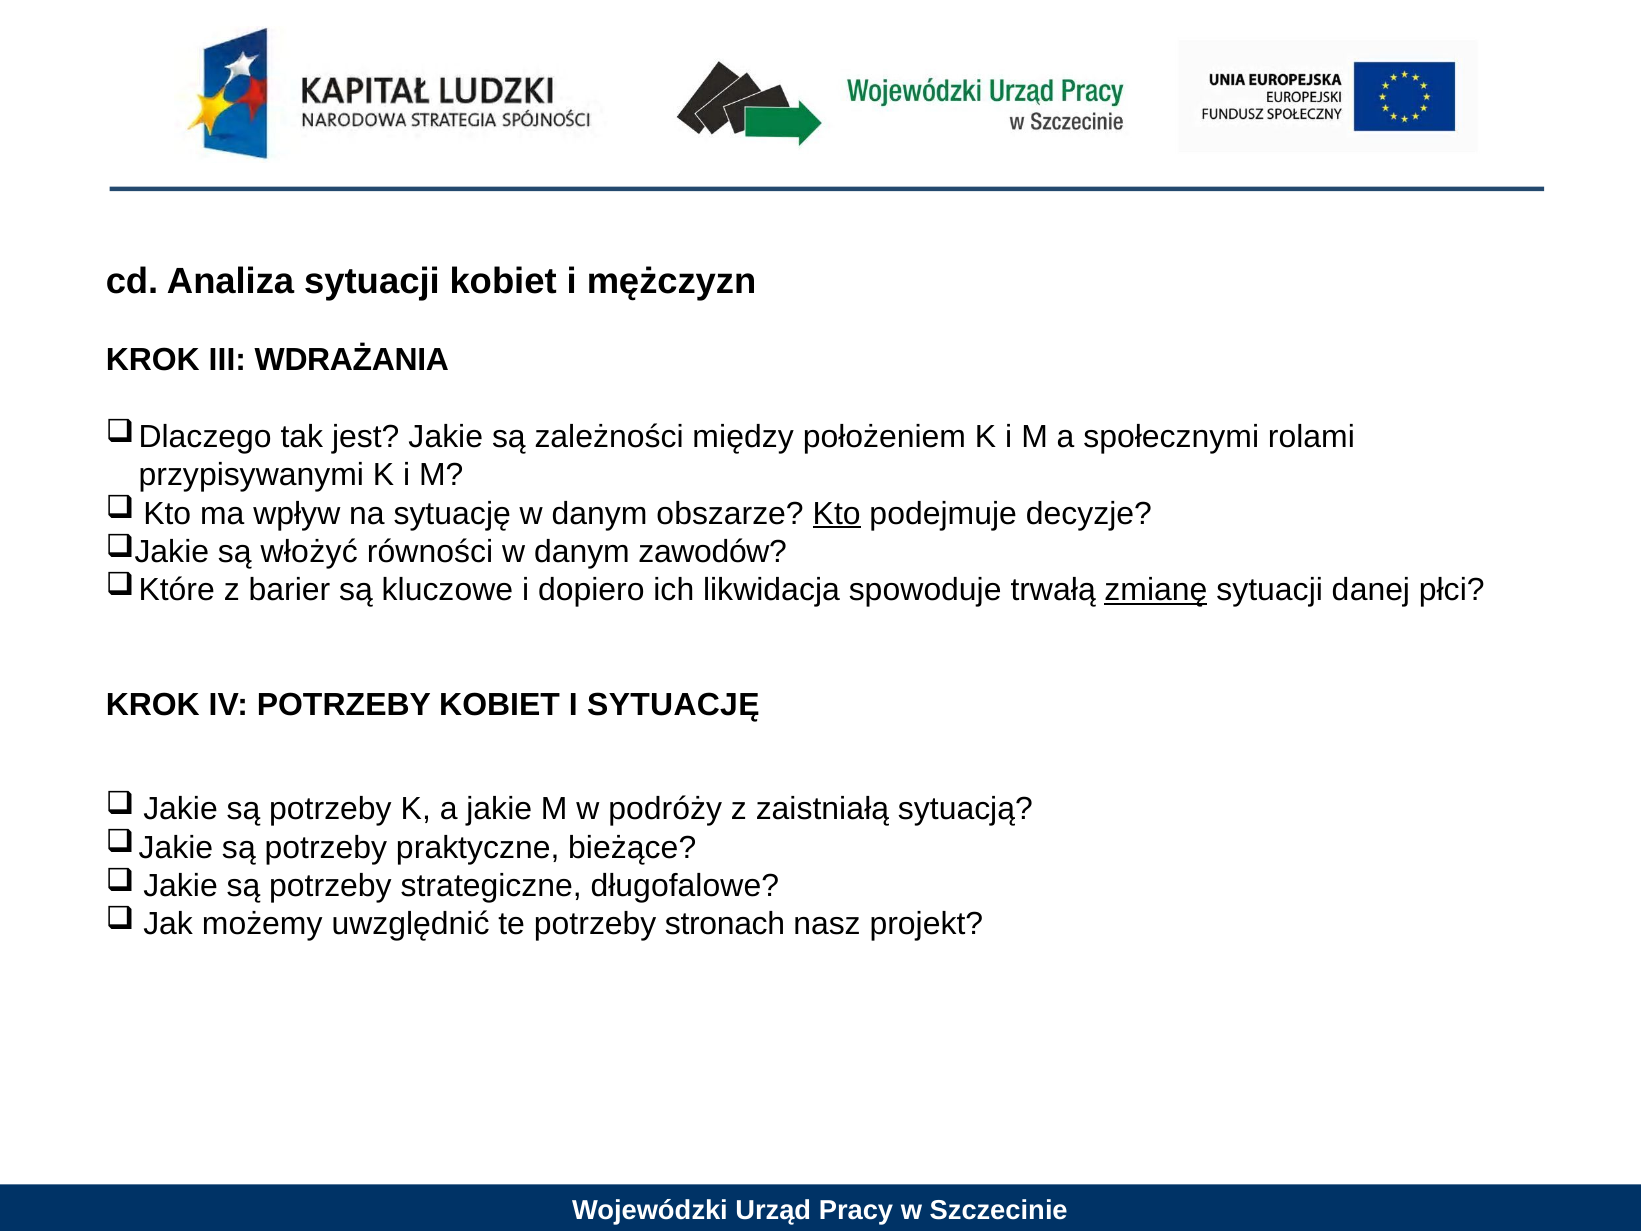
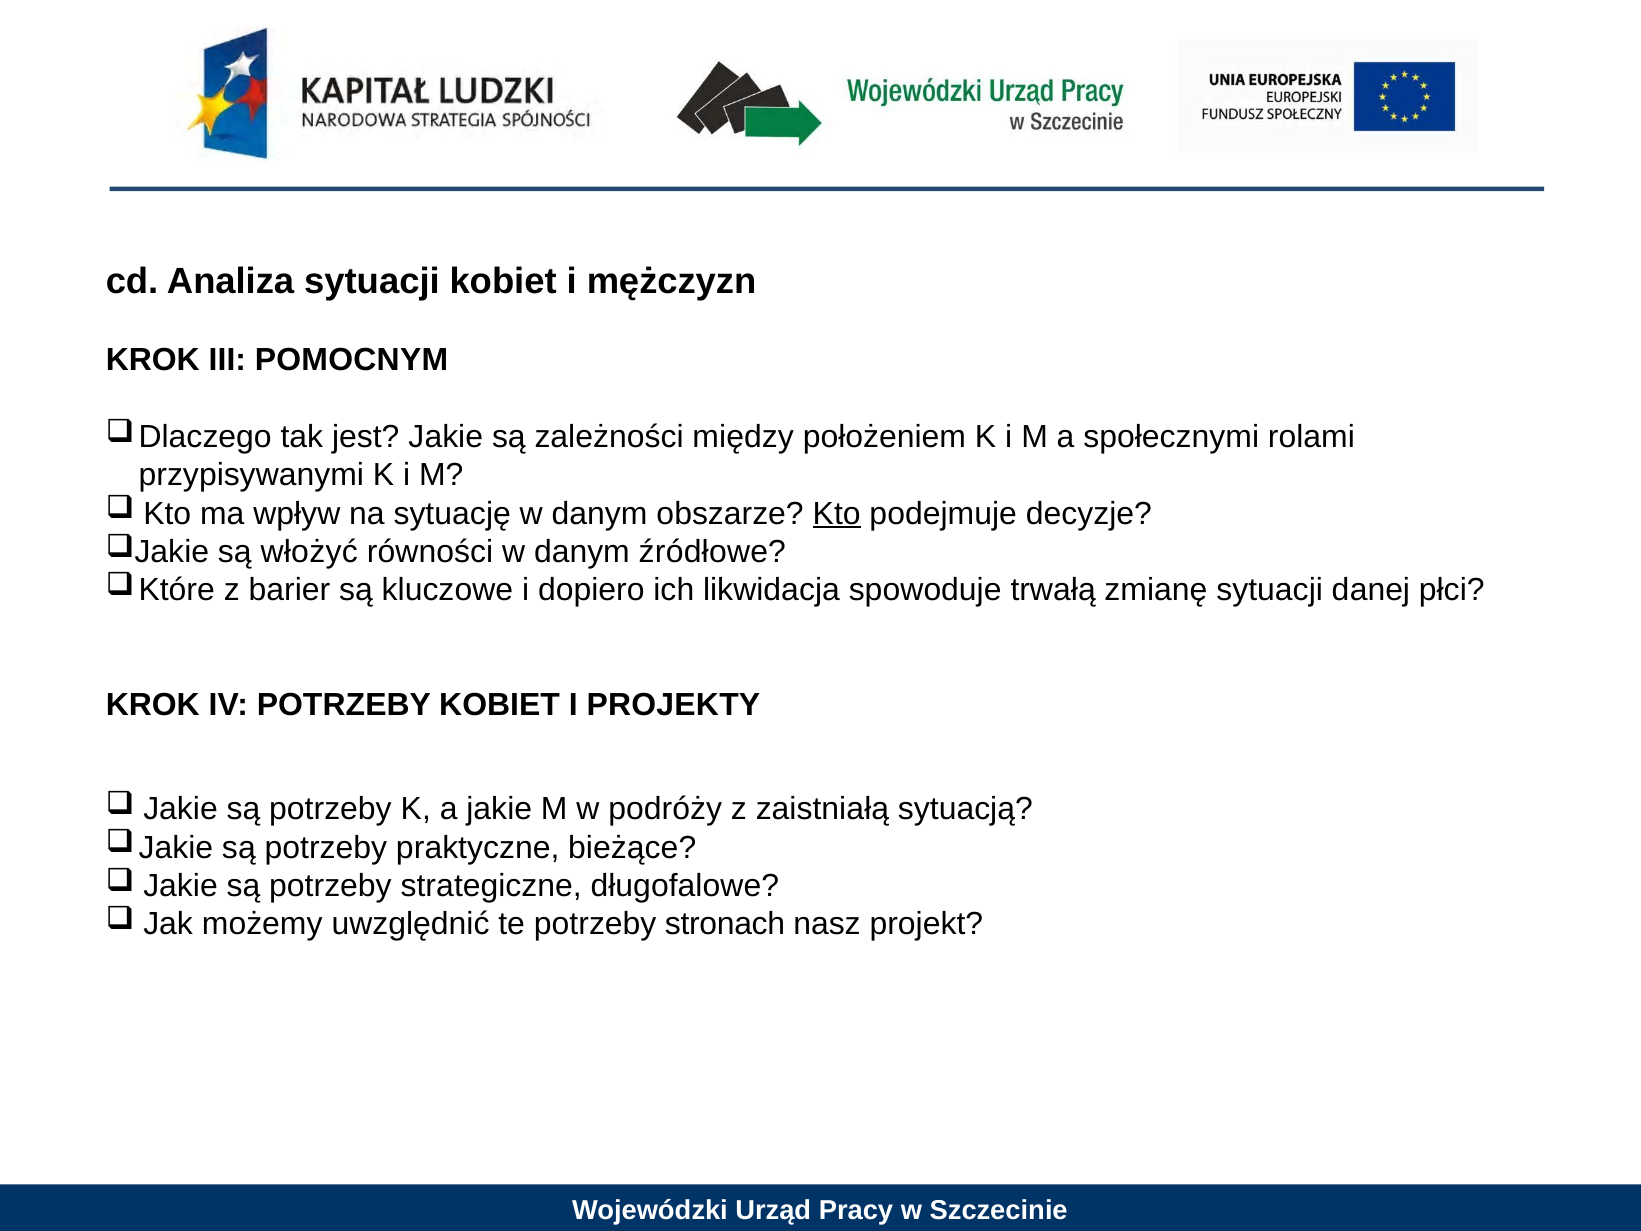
WDRAŻANIA: WDRAŻANIA -> POMOCNYM
zawodów: zawodów -> źródłowe
zmianę underline: present -> none
I SYTUACJĘ: SYTUACJĘ -> PROJEKTY
